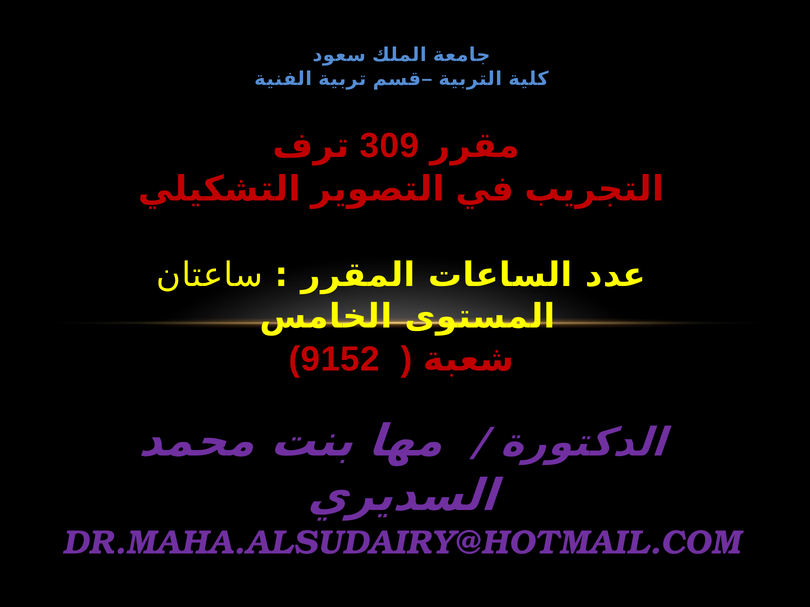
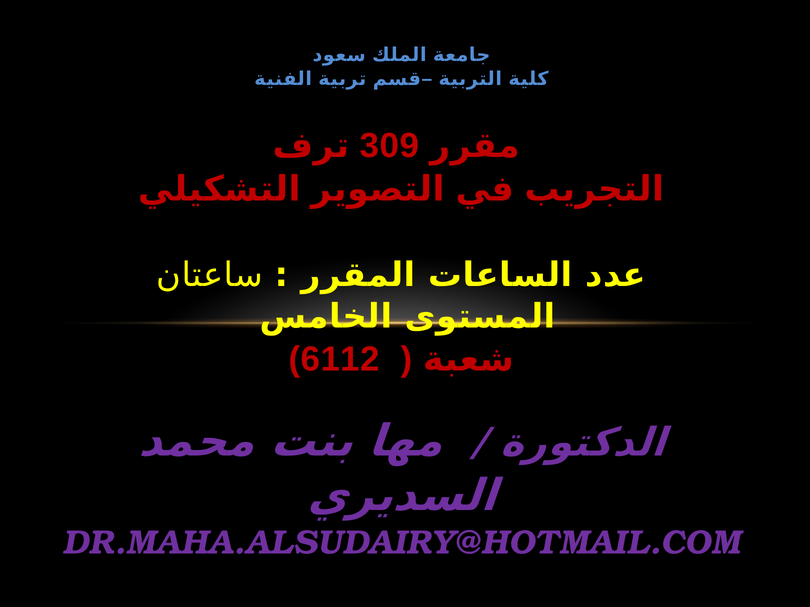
9152: 9152 -> 6112
